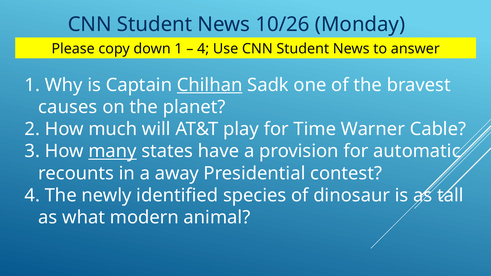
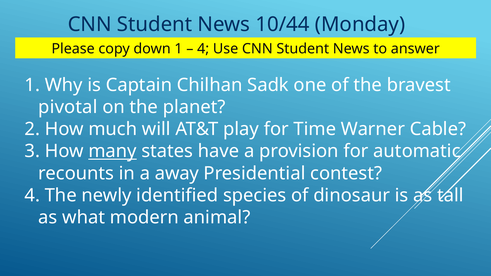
10/26: 10/26 -> 10/44
Chilhan underline: present -> none
causes: causes -> pivotal
